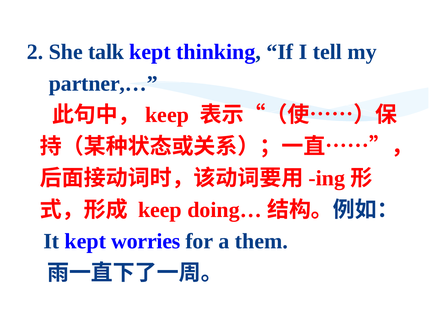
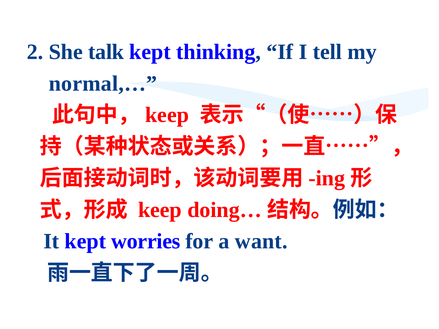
partner,…: partner,… -> normal,…
them: them -> want
